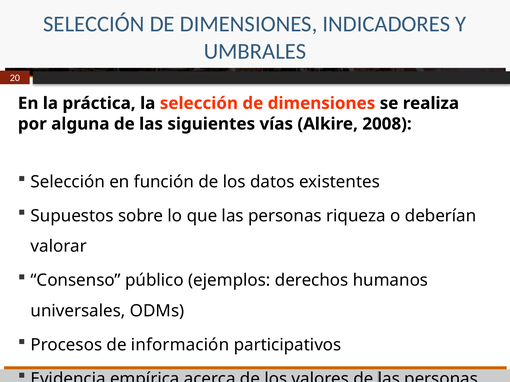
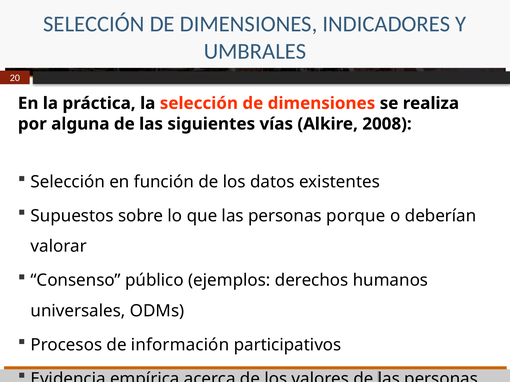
riqueza: riqueza -> porque
